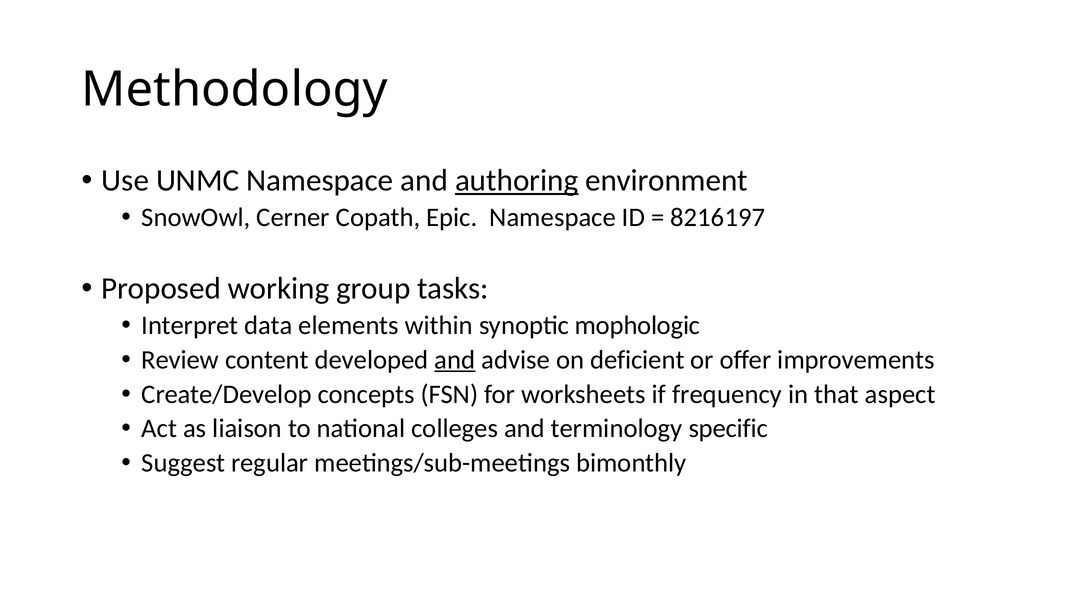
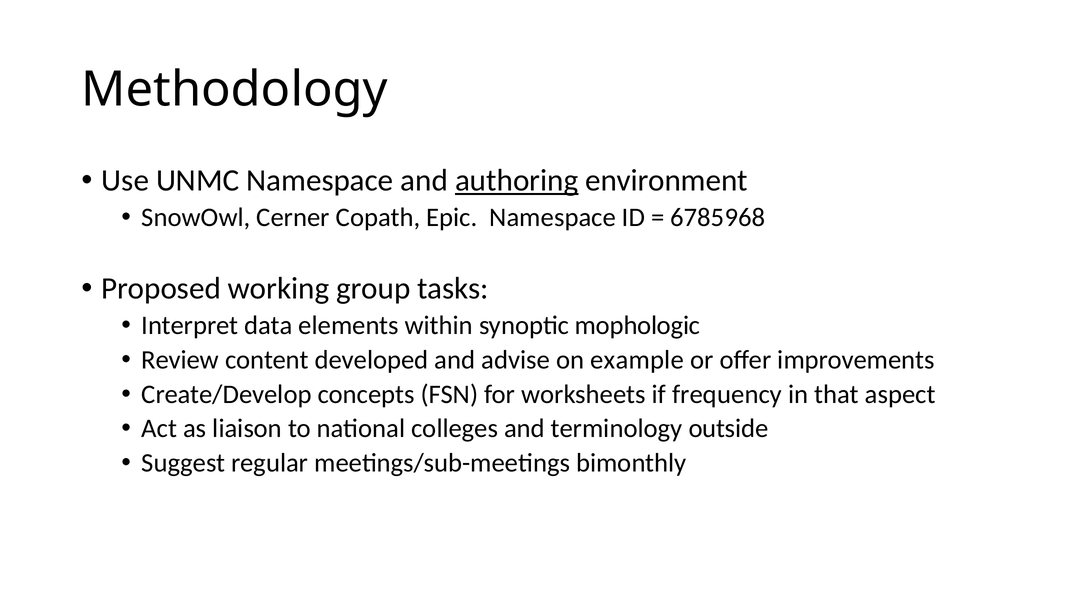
8216197: 8216197 -> 6785968
and at (455, 360) underline: present -> none
deficient: deficient -> example
specific: specific -> outside
